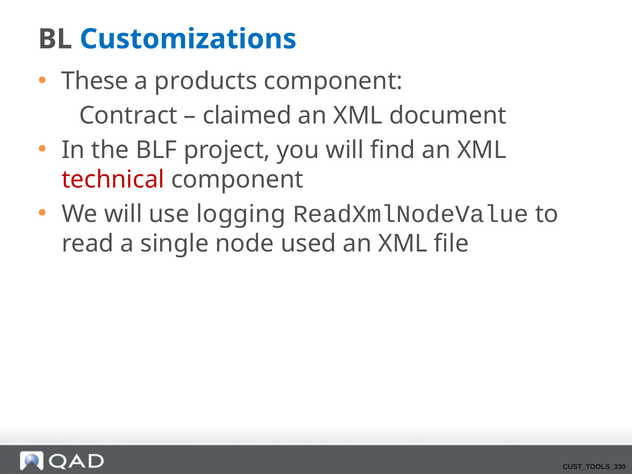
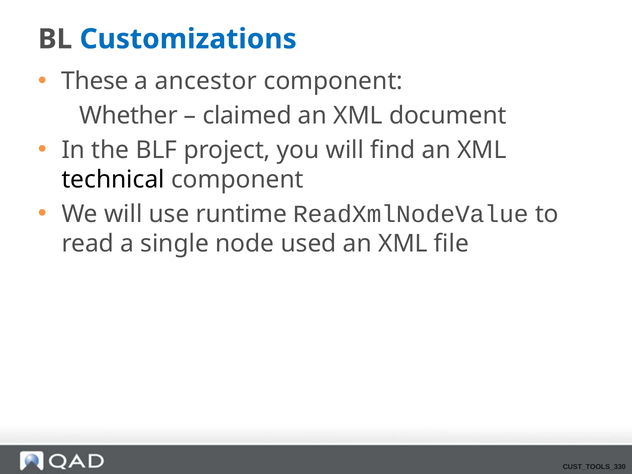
products: products -> ancestor
Contract: Contract -> Whether
technical colour: red -> black
logging: logging -> runtime
